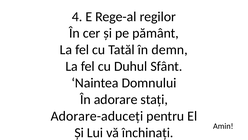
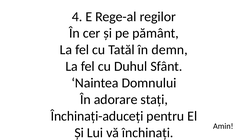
Adorare-aduceți: Adorare-aduceți -> Închinați-aduceți
